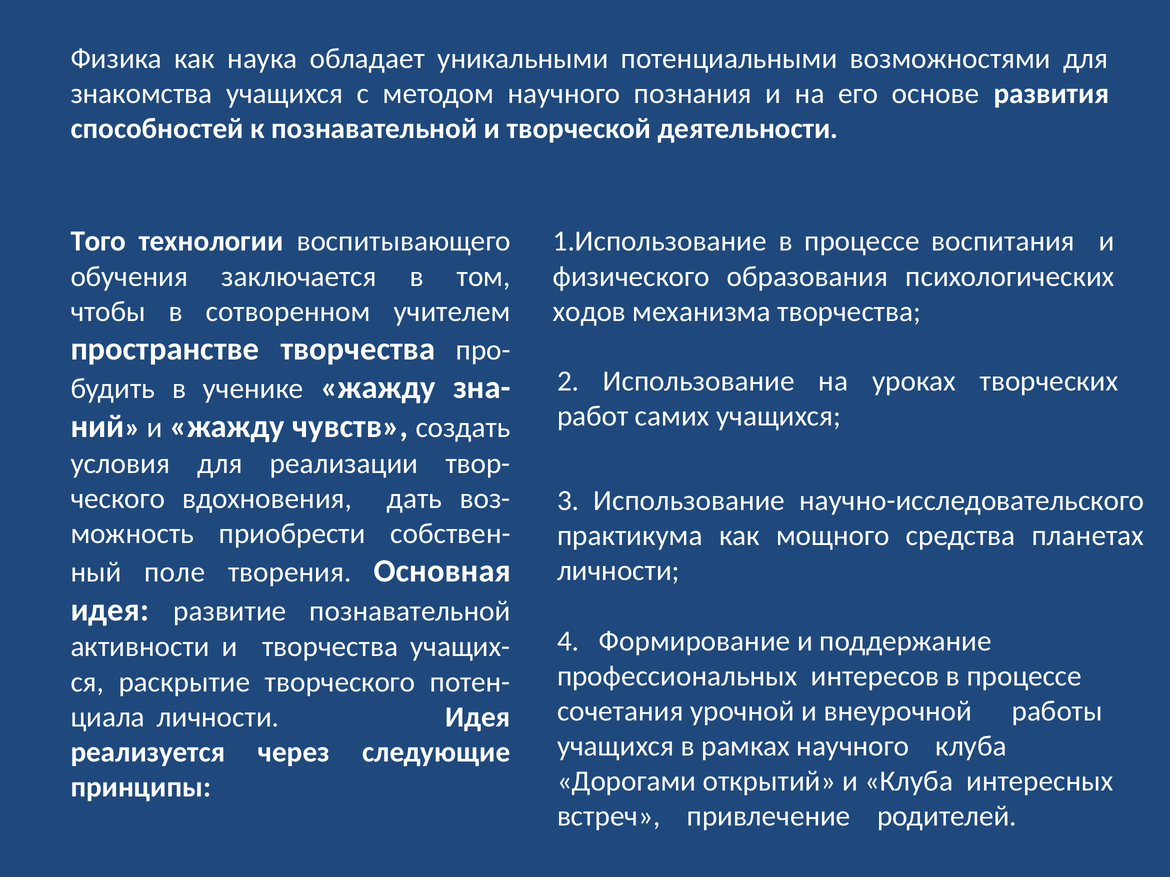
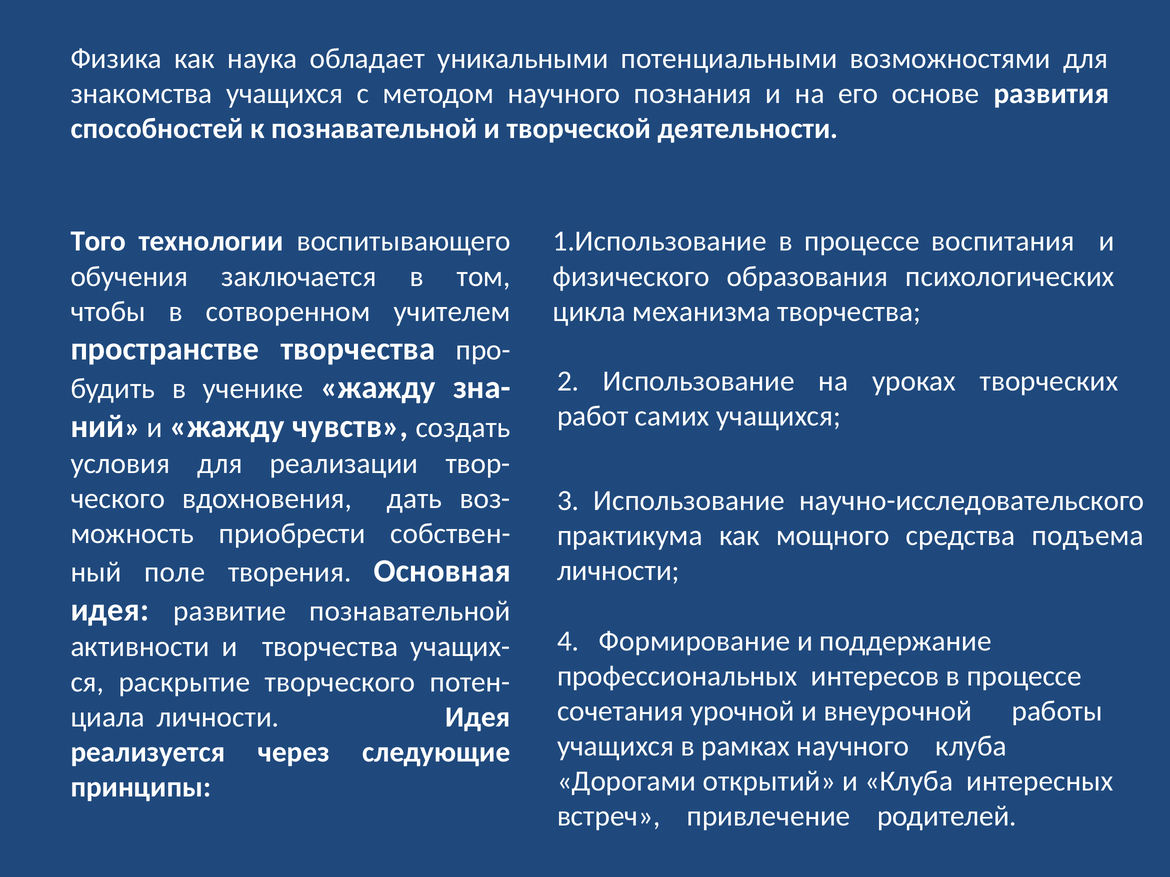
ходов: ходов -> цикла
планетах: планетах -> подъема
